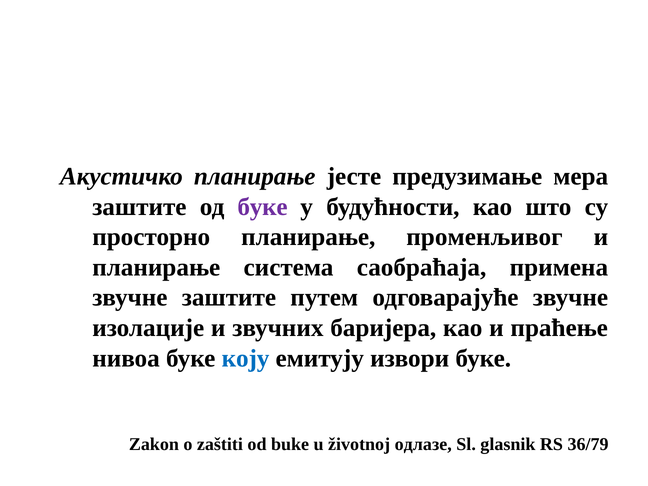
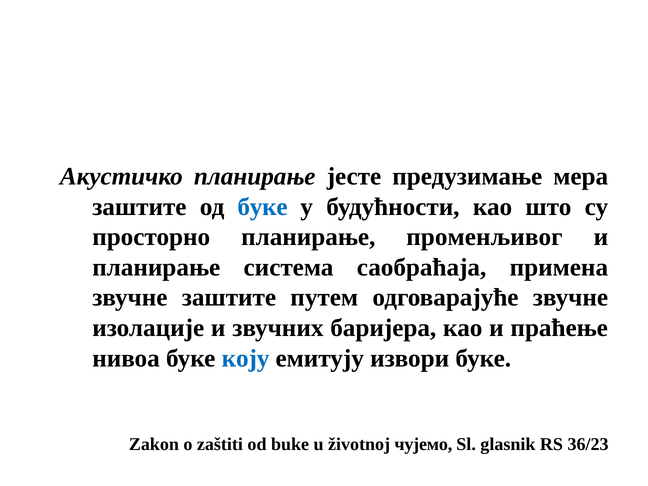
буке at (263, 207) colour: purple -> blue
одлазе: одлазе -> чујемо
36/79: 36/79 -> 36/23
